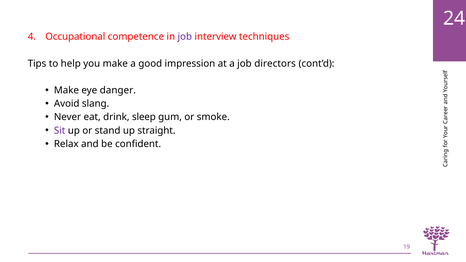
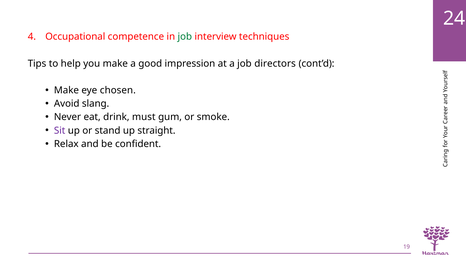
job at (185, 37) colour: purple -> green
danger: danger -> chosen
sleep: sleep -> must
